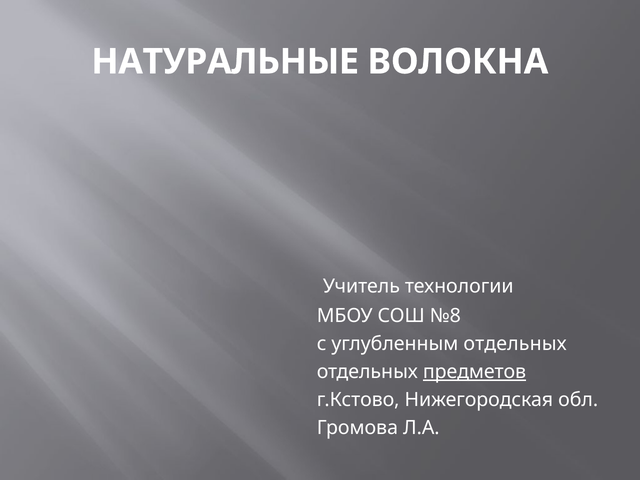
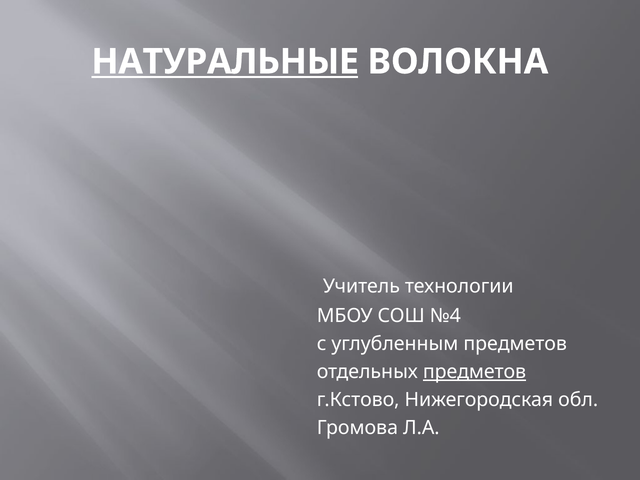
НАТУРАЛЬНЫЕ underline: none -> present
№8: №8 -> №4
углубленным отдельных: отдельных -> предметов
